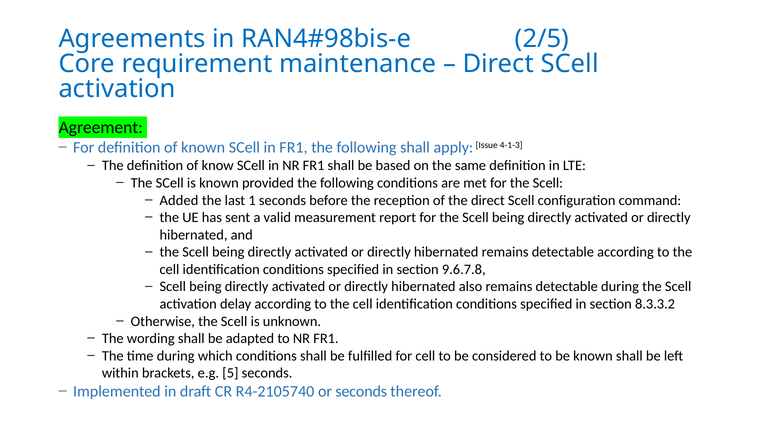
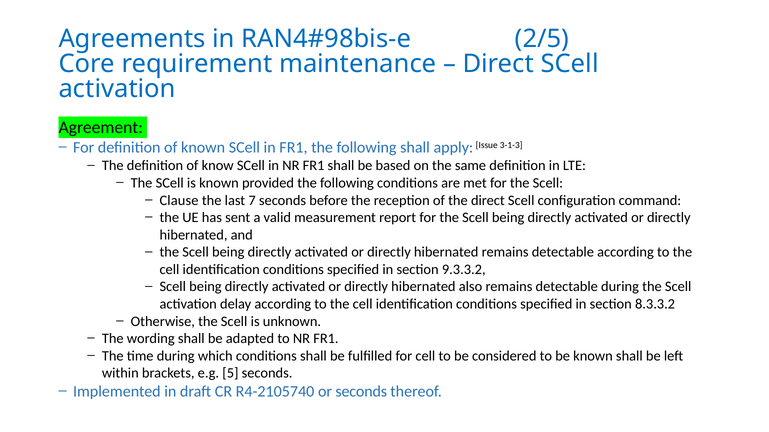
4-1-3: 4-1-3 -> 3-1-3
Added: Added -> Clause
1: 1 -> 7
9.6.7.8: 9.6.7.8 -> 9.3.3.2
